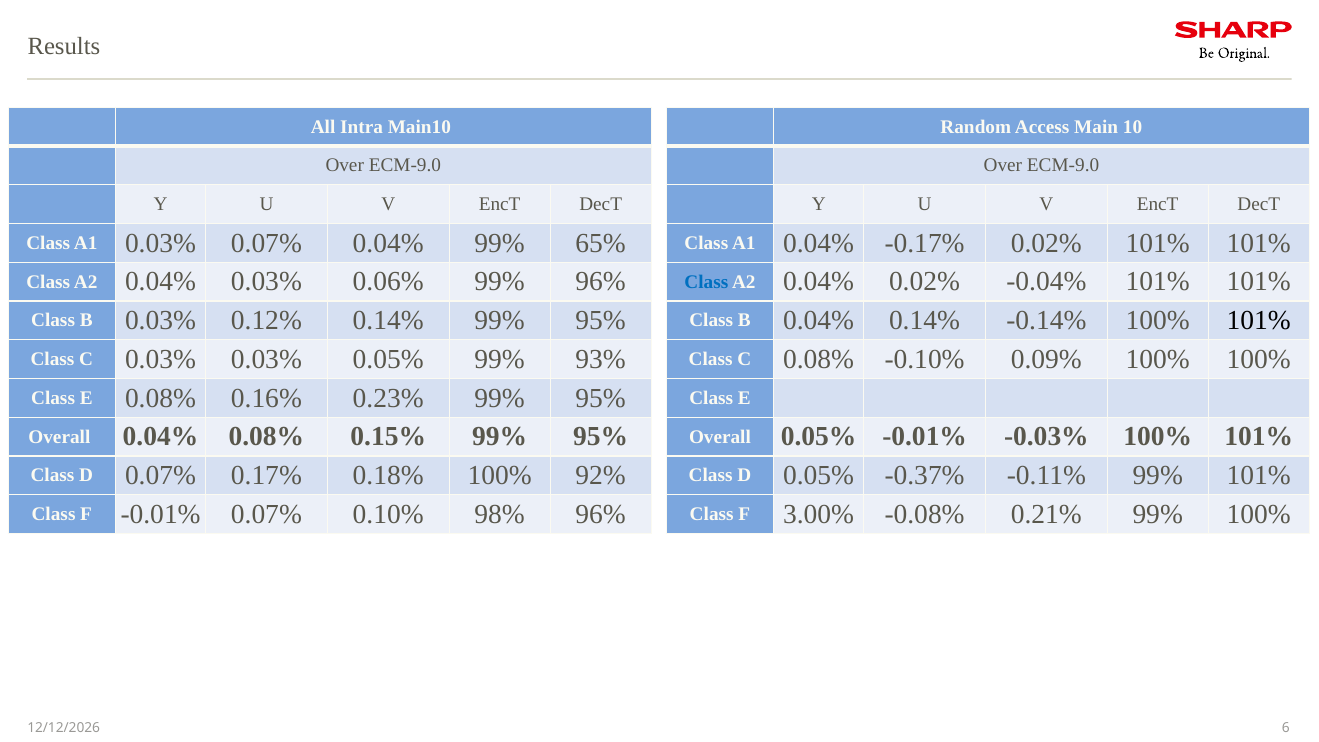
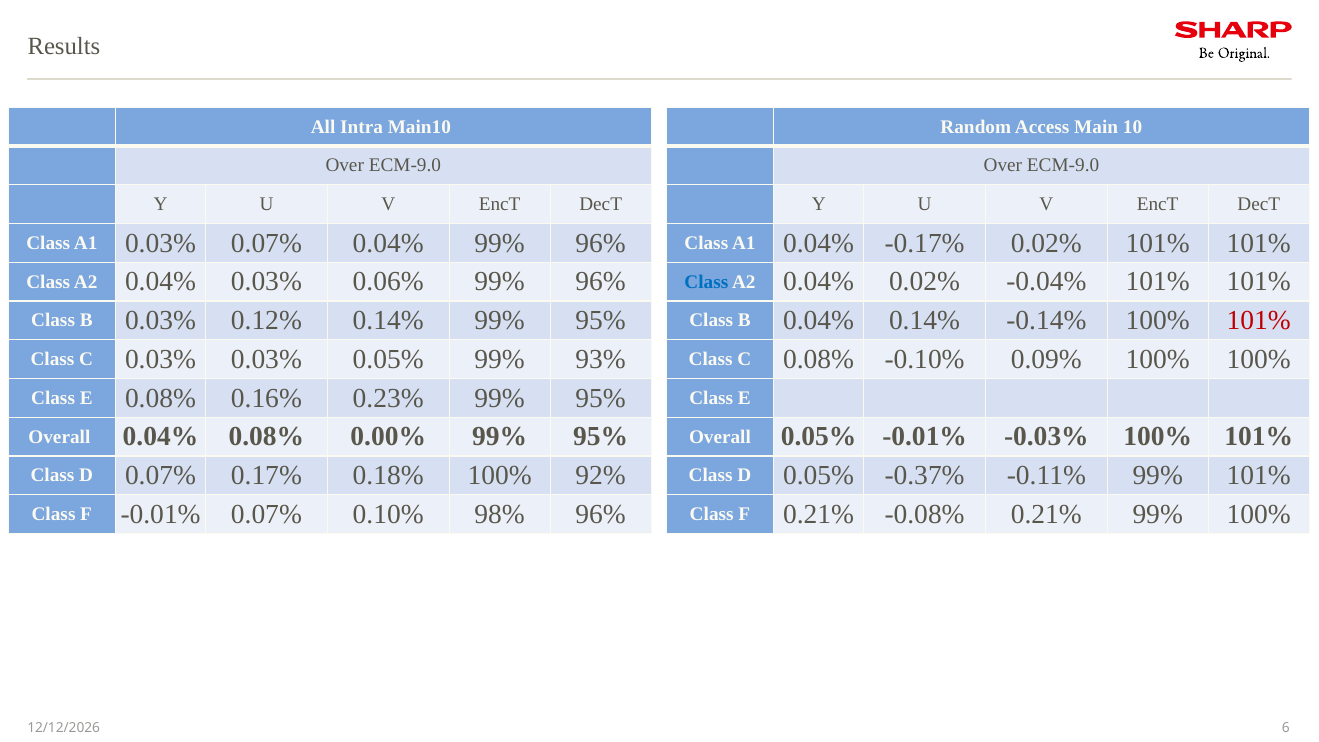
0.04% 99% 65%: 65% -> 96%
101% at (1259, 321) colour: black -> red
0.15%: 0.15% -> 0.00%
F 3.00%: 3.00% -> 0.21%
